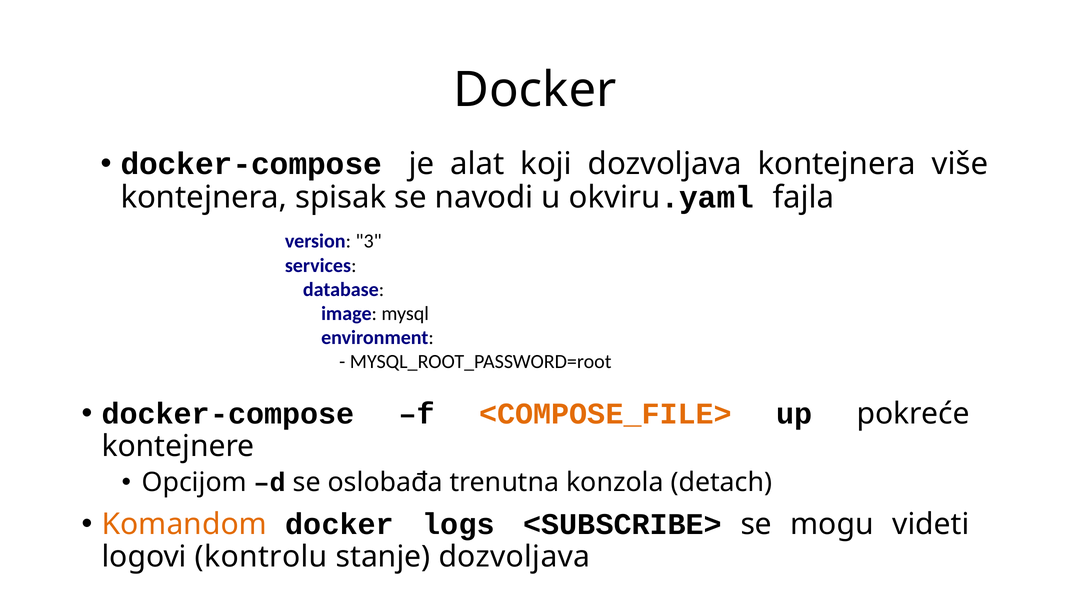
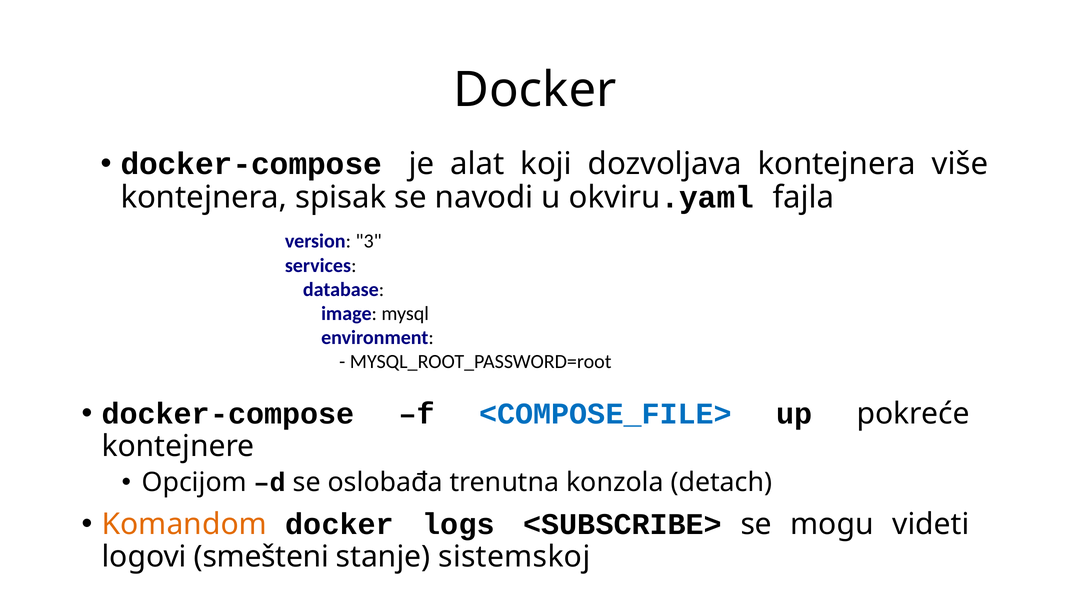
<COMPOSE_FILE> colour: orange -> blue
kontrolu: kontrolu -> smešteni
stanje dozvoljava: dozvoljava -> sistemskoj
